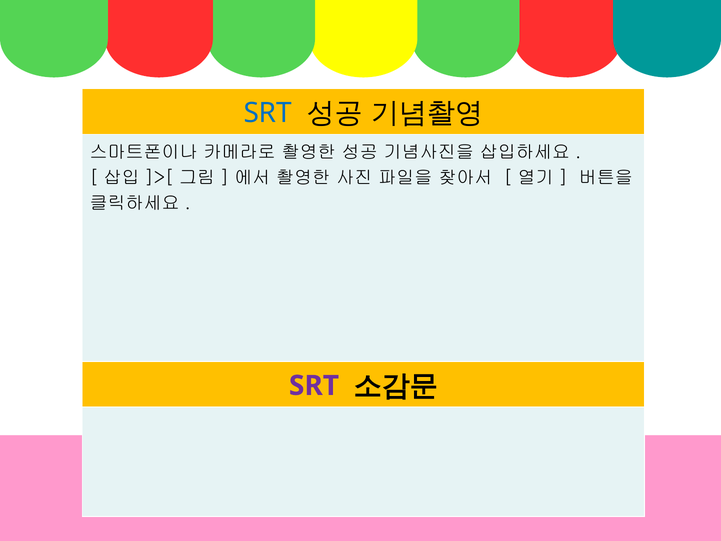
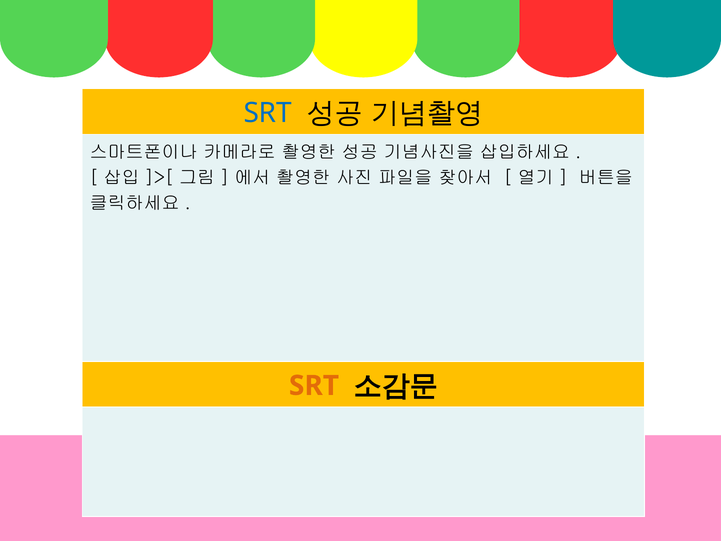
SRT at (314, 385) colour: purple -> orange
